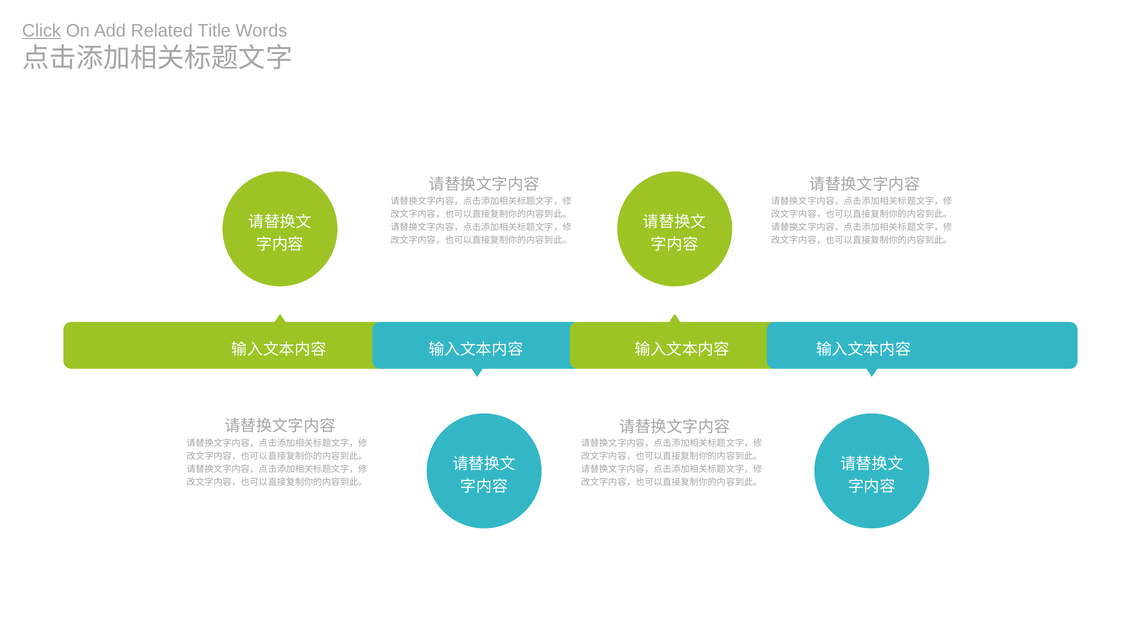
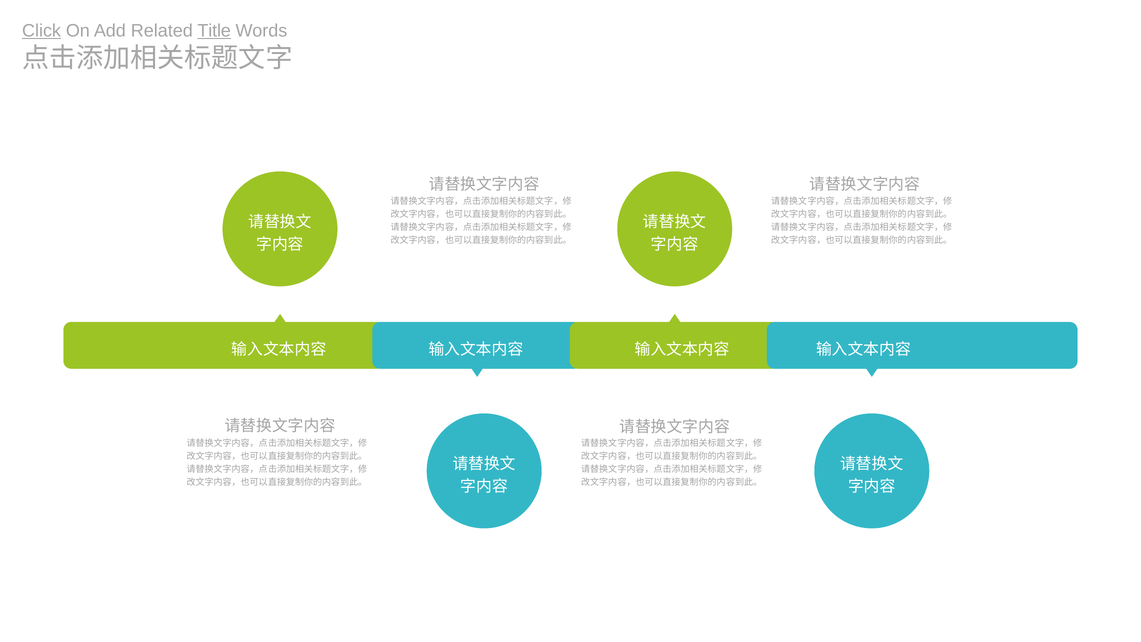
Title underline: none -> present
